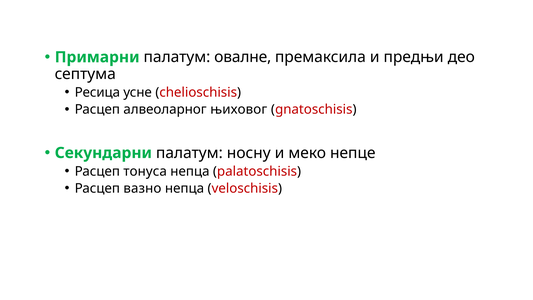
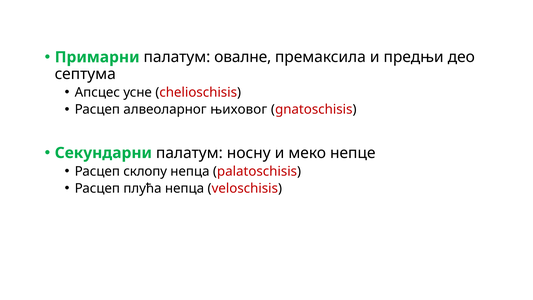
Ресица: Ресица -> Апсцес
тонуса: тонуса -> склопу
вазно: вазно -> плућа
